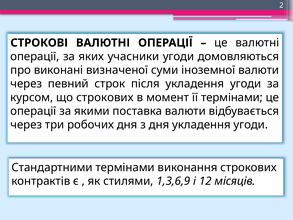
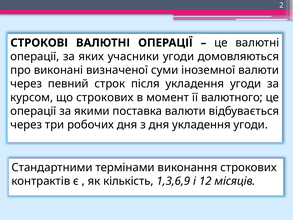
її термінами: термінами -> валютного
стилями: стилями -> кількість
